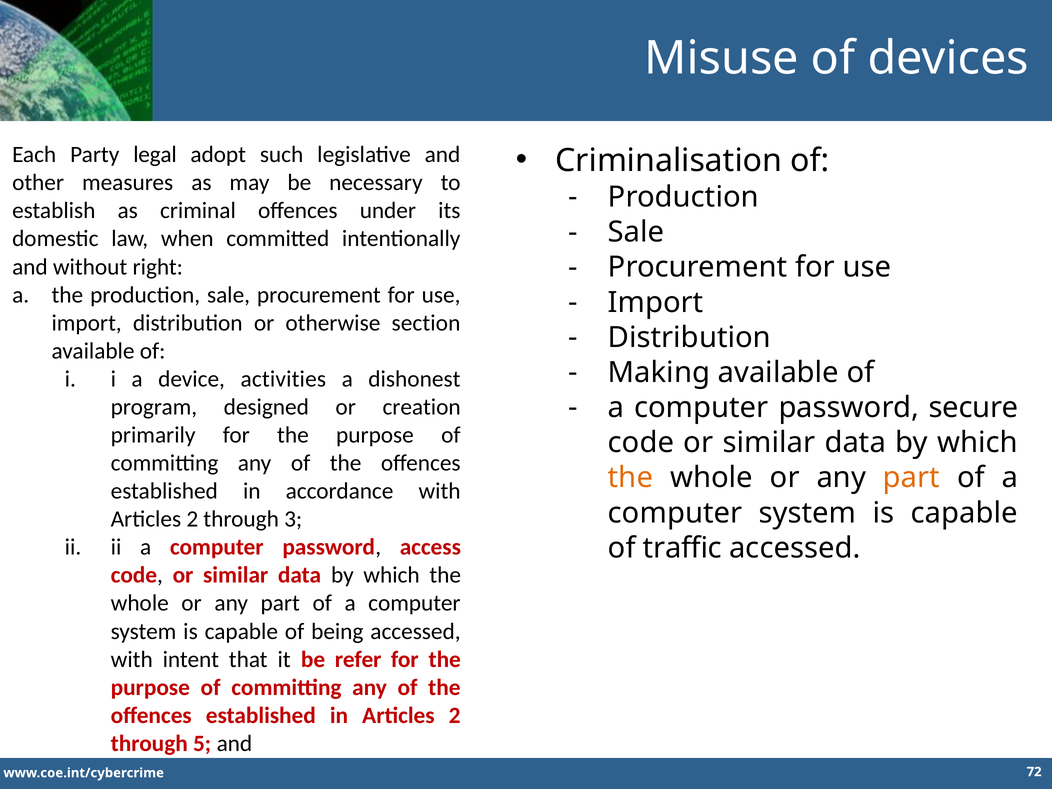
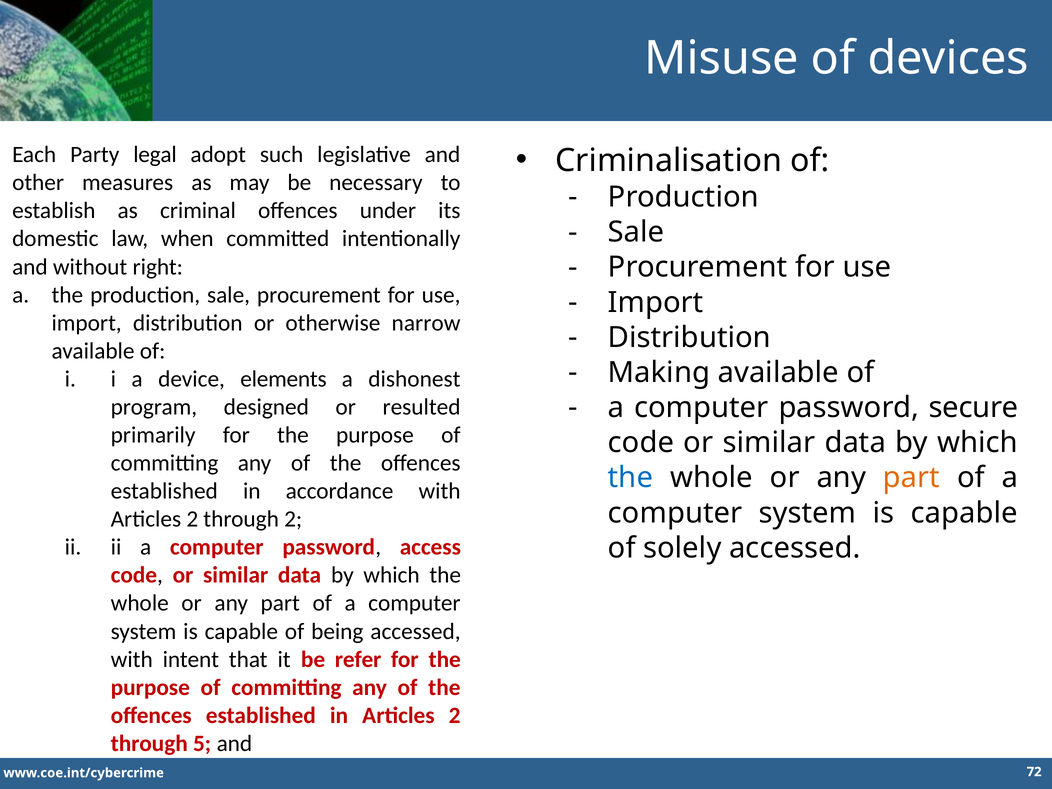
section: section -> narrow
activities: activities -> elements
creation: creation -> resulted
the at (630, 478) colour: orange -> blue
through 3: 3 -> 2
traffic: traffic -> solely
